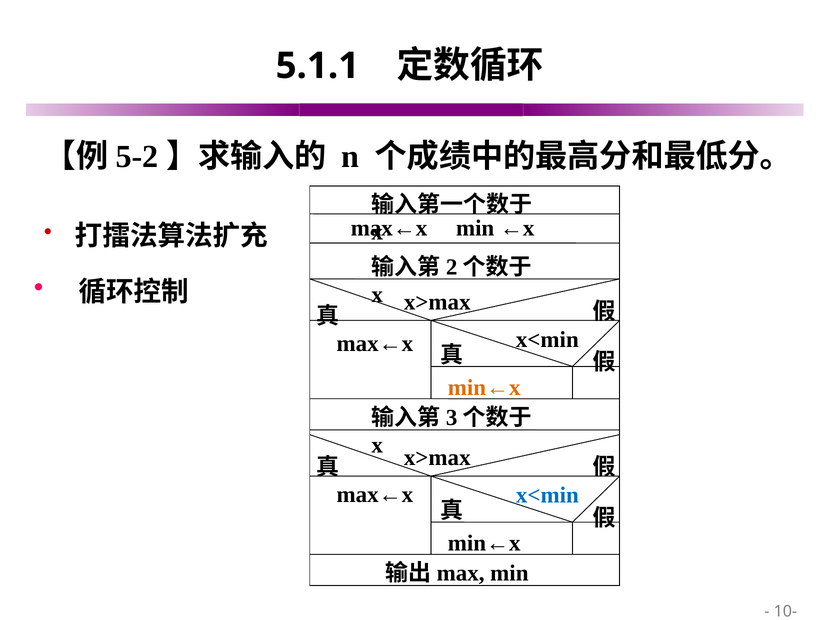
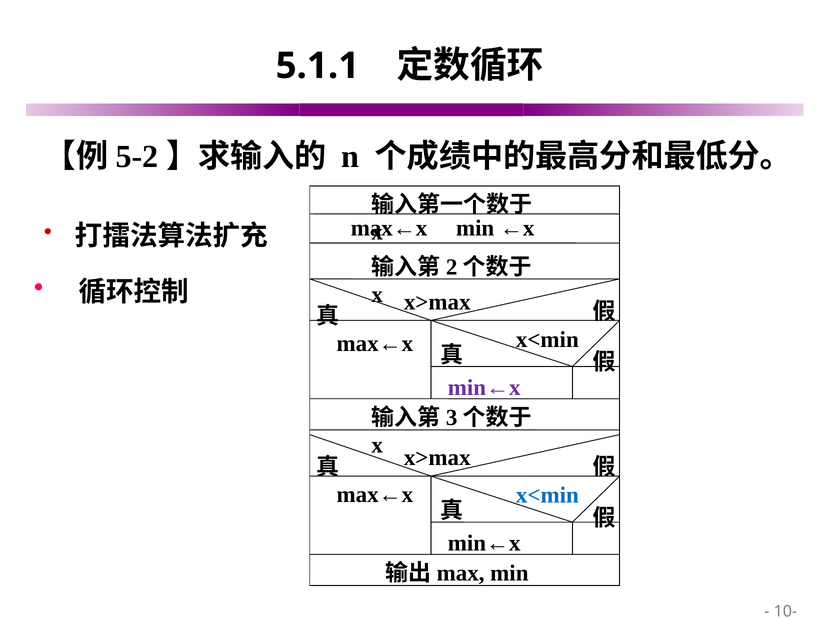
min←x at (484, 387) colour: orange -> purple
